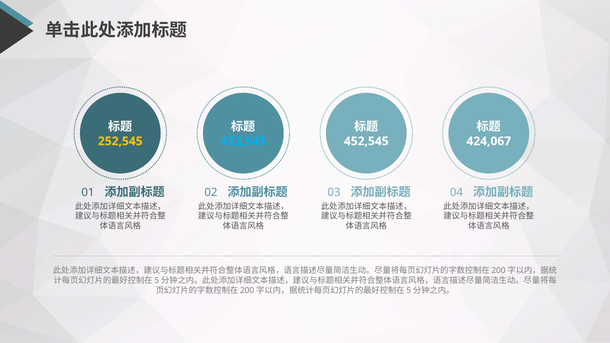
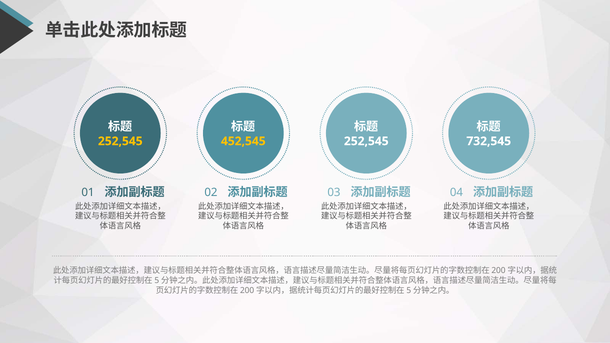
452,545 at (243, 141) colour: light blue -> yellow
452,545 at (366, 141): 452,545 -> 252,545
424,067: 424,067 -> 732,545
